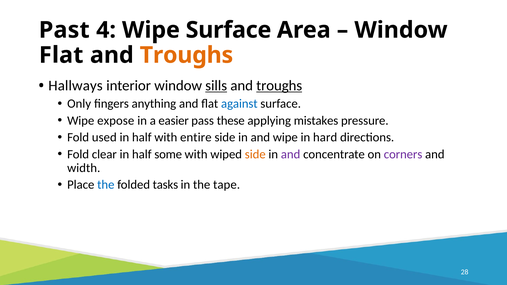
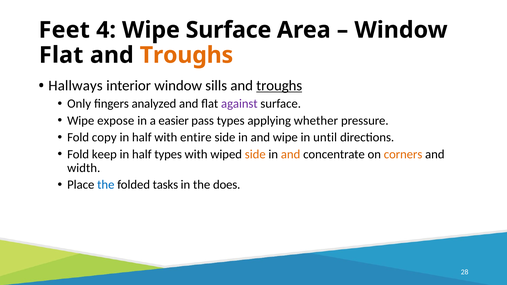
Past: Past -> Feet
sills underline: present -> none
anything: anything -> analyzed
against colour: blue -> purple
pass these: these -> types
mistakes: mistakes -> whether
used: used -> copy
hard: hard -> until
clear: clear -> keep
half some: some -> types
and at (291, 154) colour: purple -> orange
corners colour: purple -> orange
tape: tape -> does
